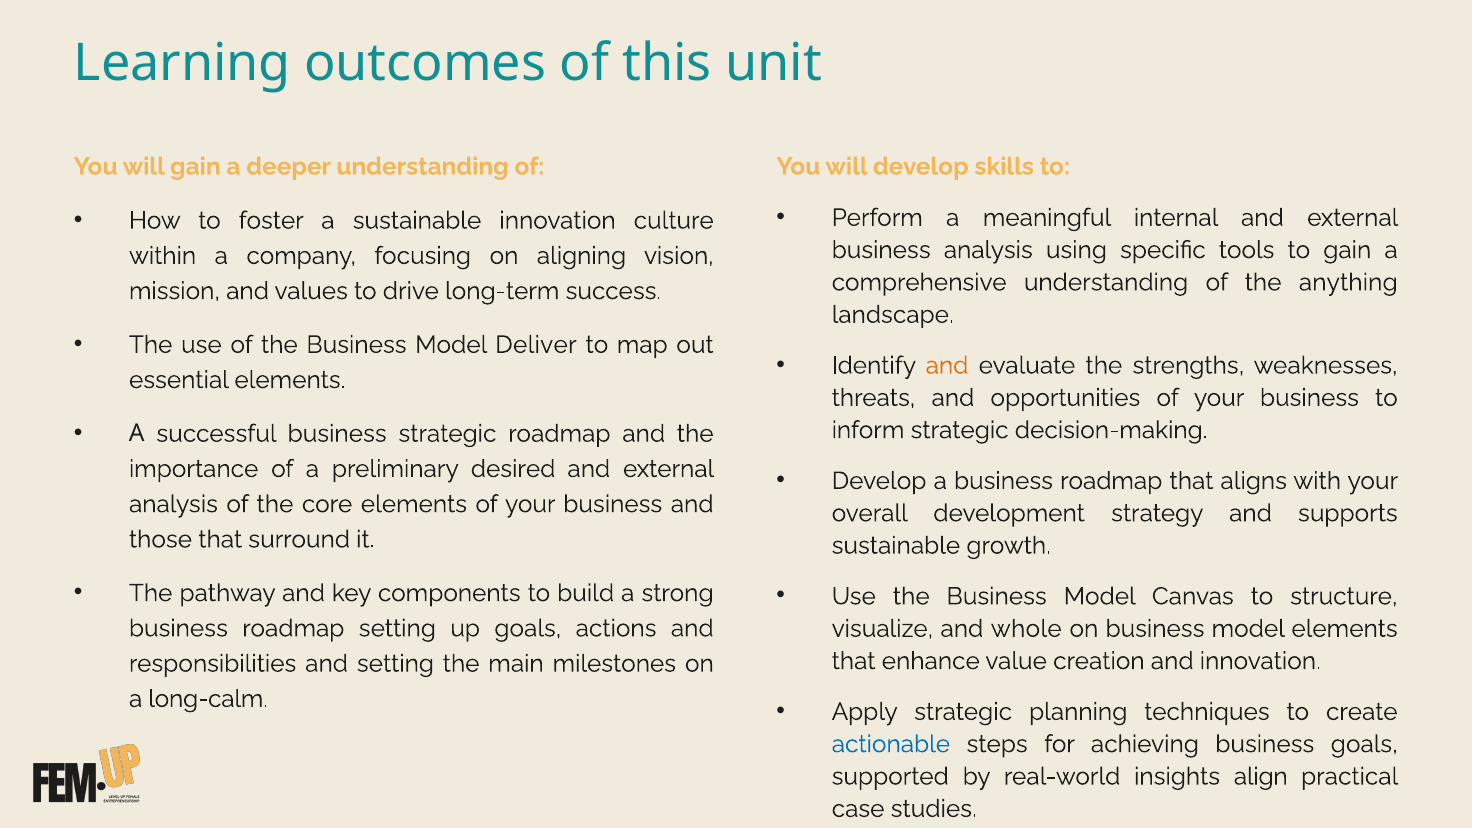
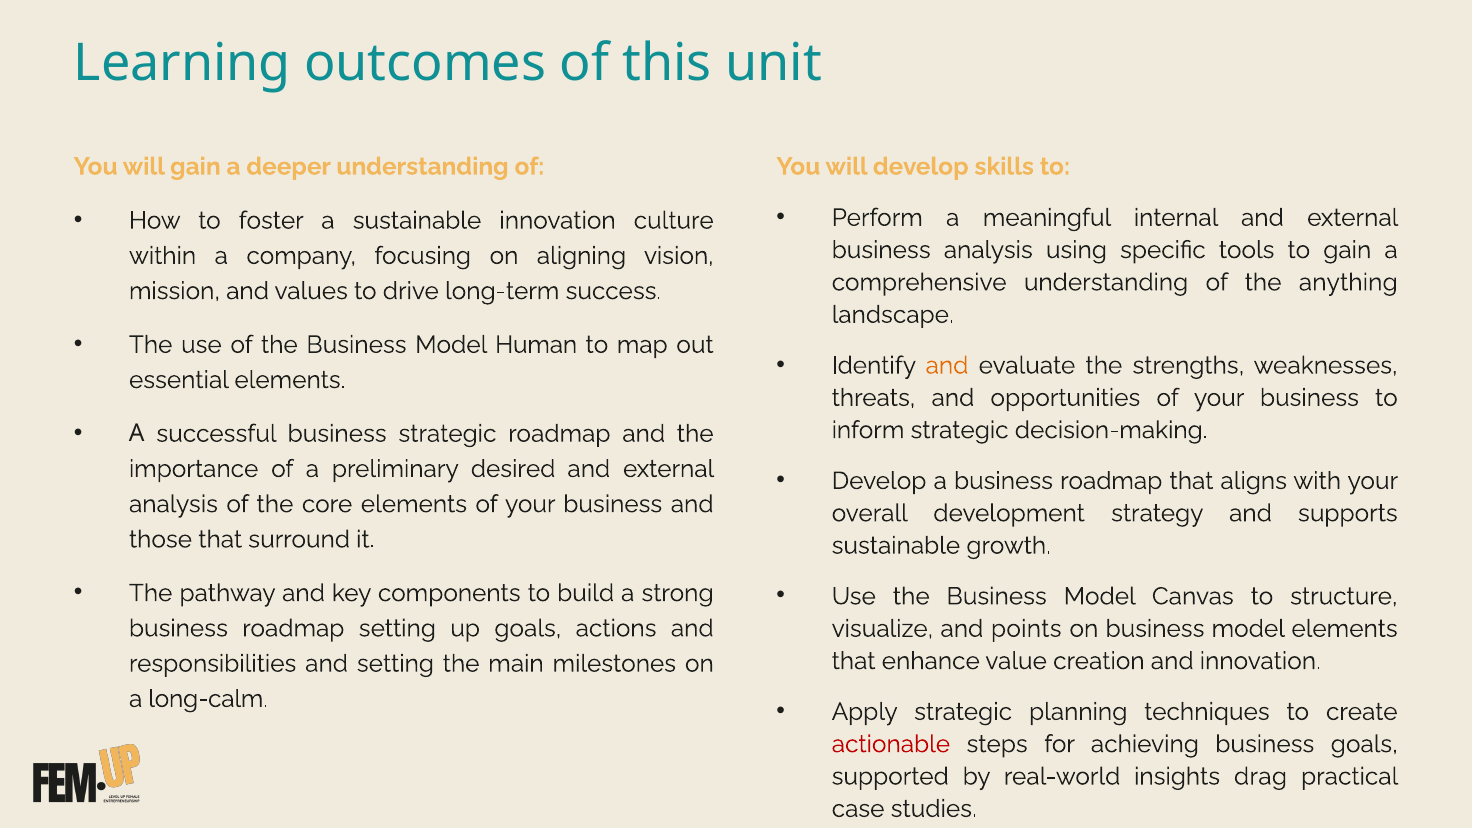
Deliver: Deliver -> Human
whole: whole -> points
actionable colour: blue -> red
align: align -> drag
